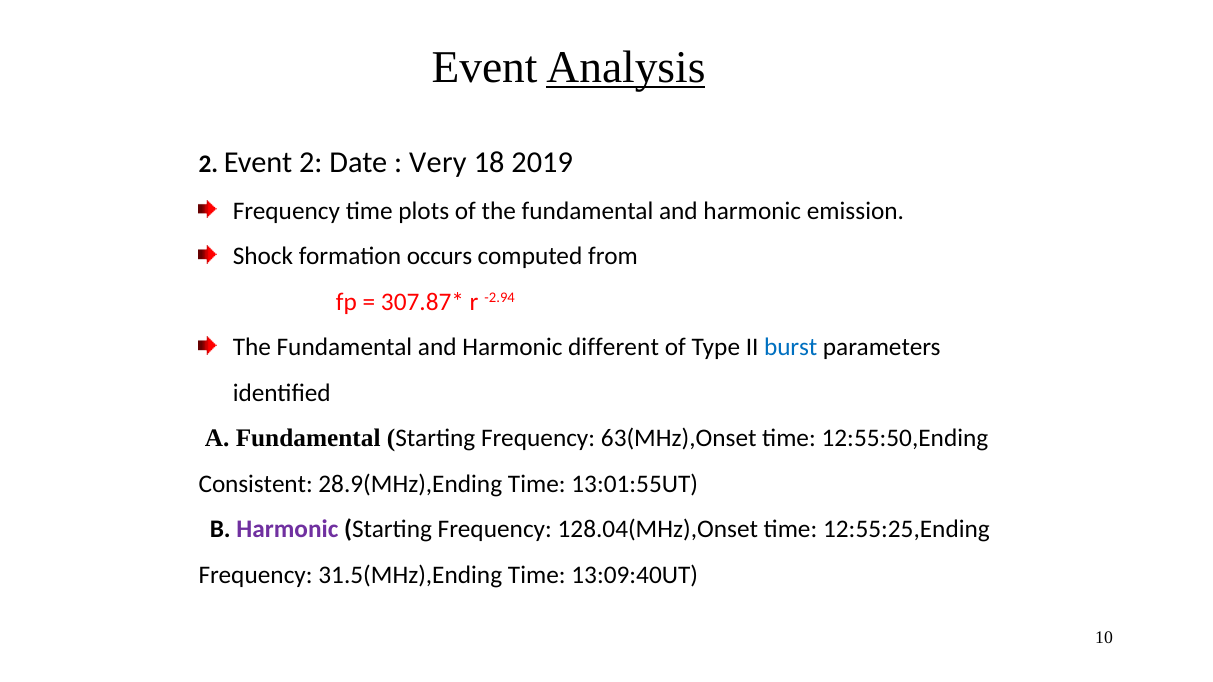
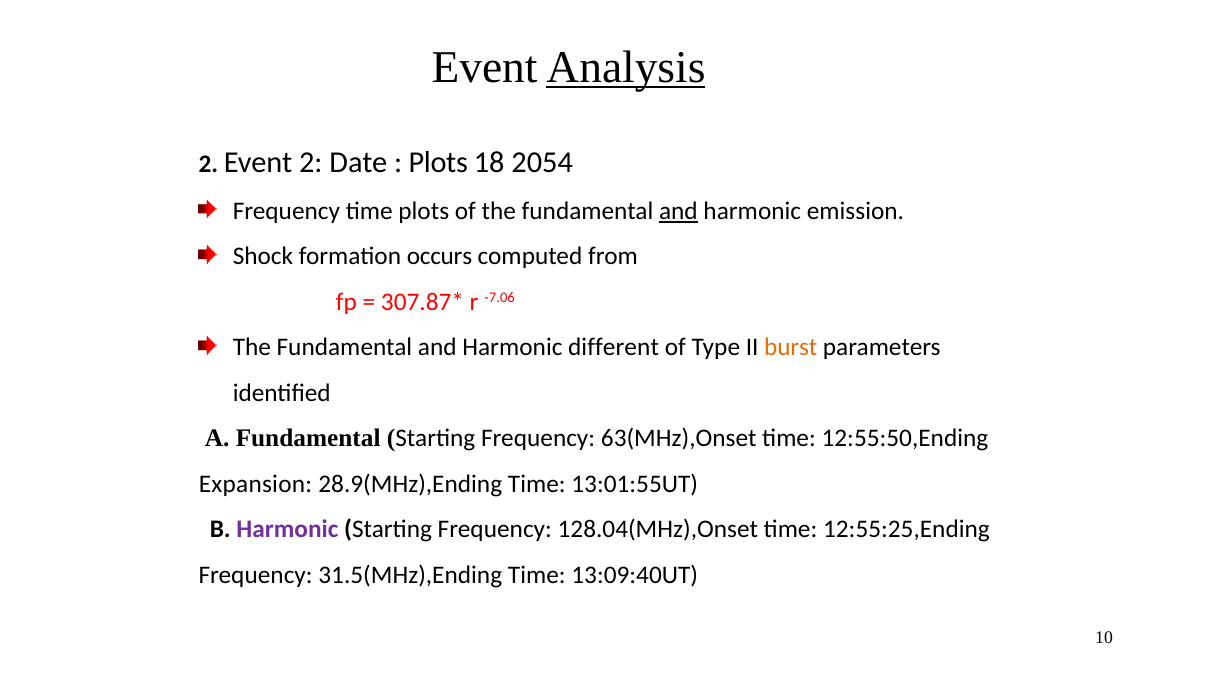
Very at (438, 163): Very -> Plots
2019: 2019 -> 2054
and at (678, 211) underline: none -> present
-2.94: -2.94 -> -7.06
burst colour: blue -> orange
Consistent: Consistent -> Expansion
